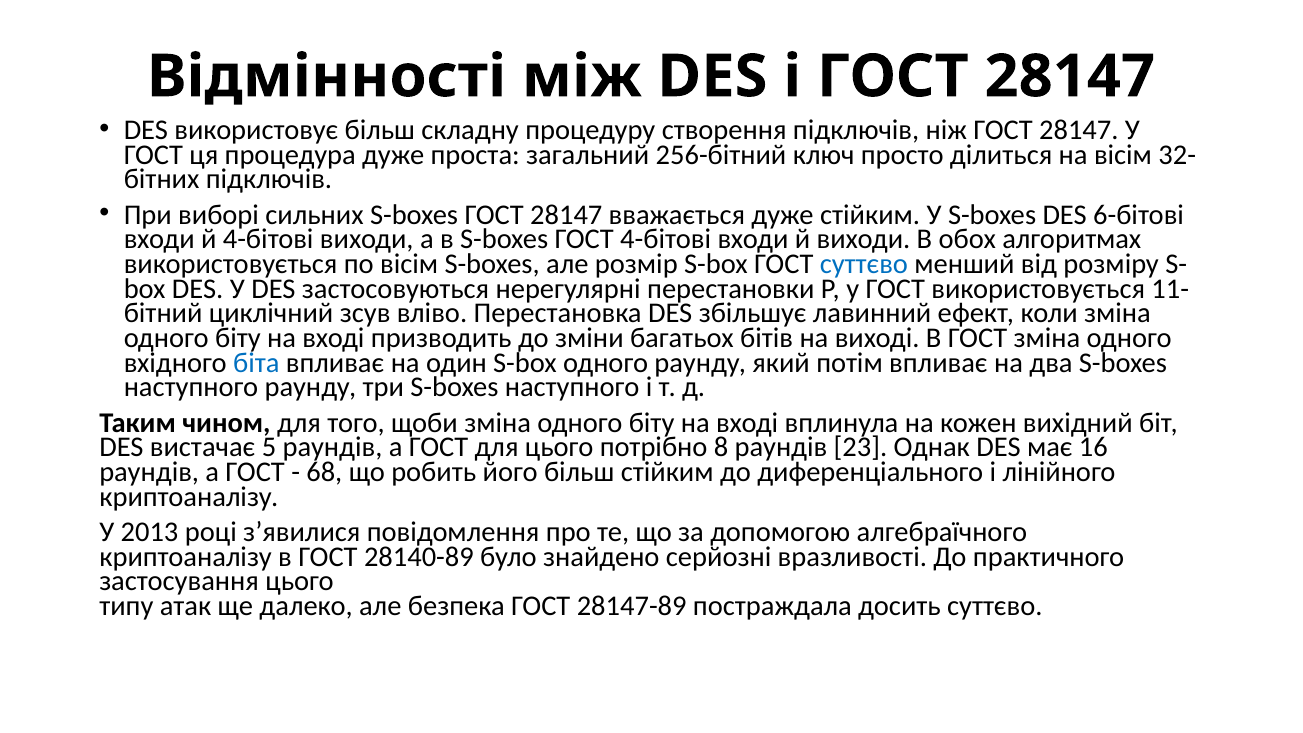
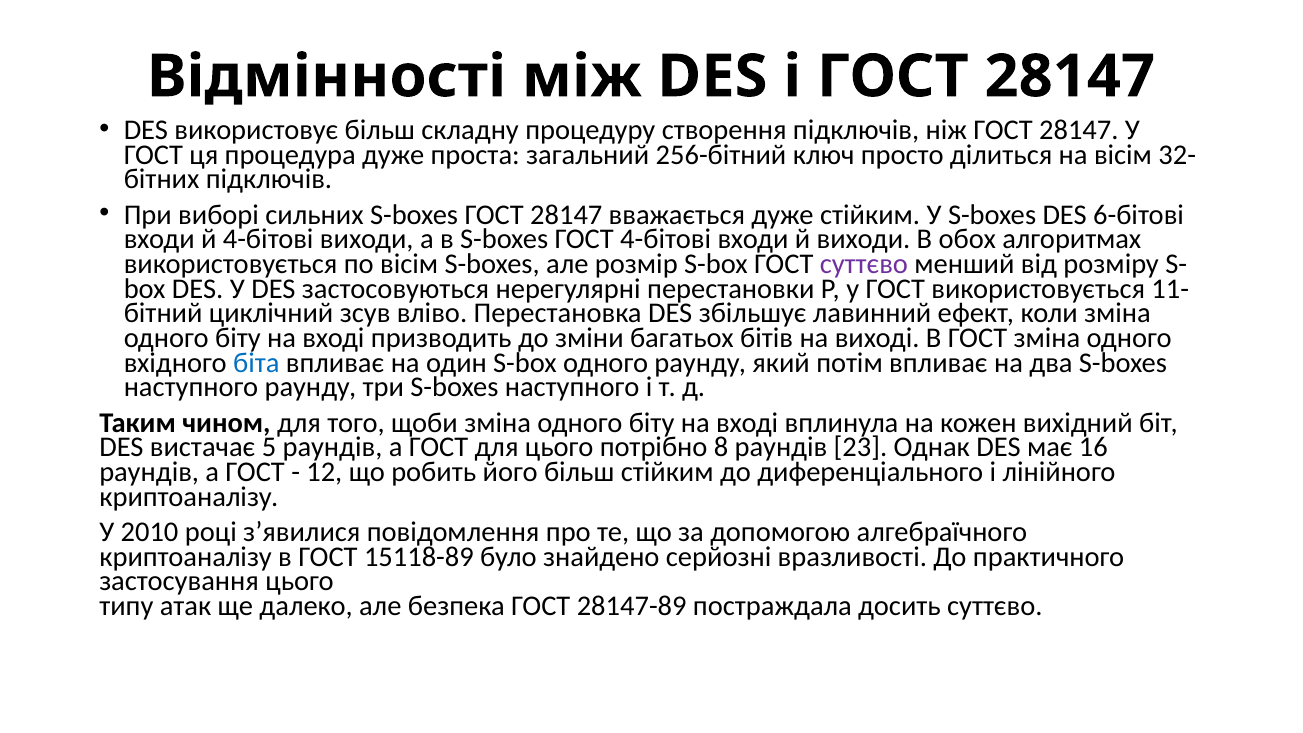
суттєво at (864, 264) colour: blue -> purple
68: 68 -> 12
2013: 2013 -> 2010
28140-89: 28140-89 -> 15118-89
